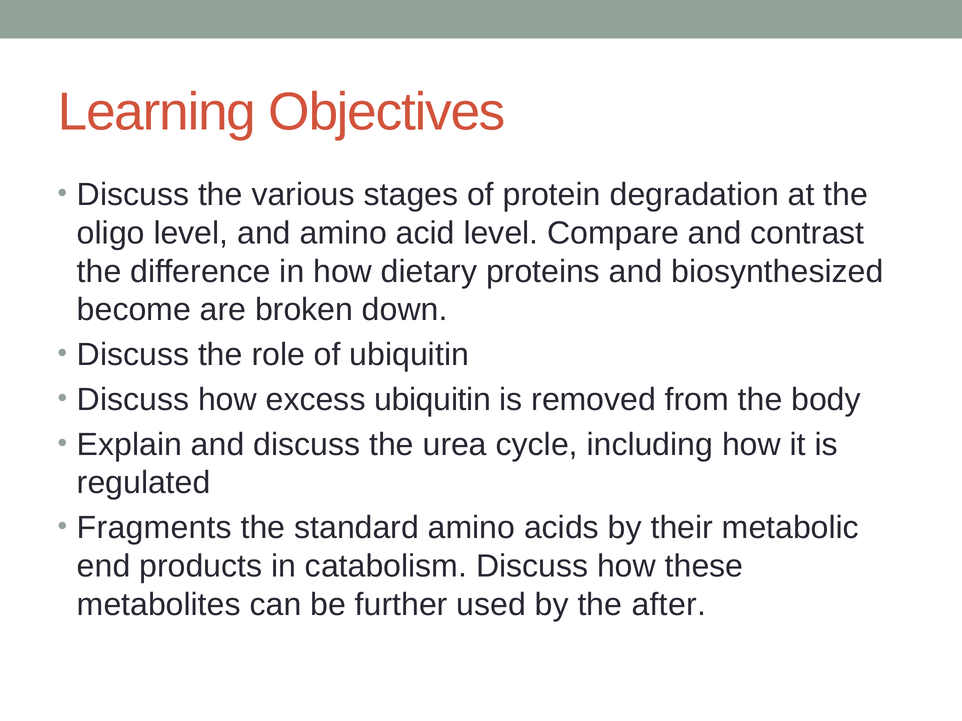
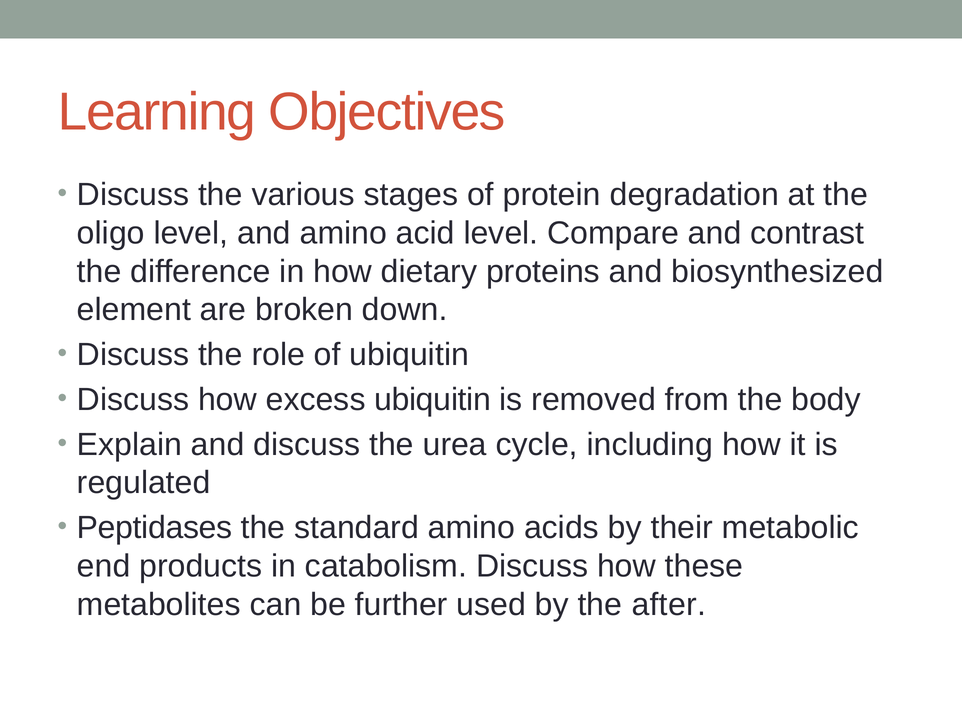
become: become -> element
Fragments: Fragments -> Peptidases
